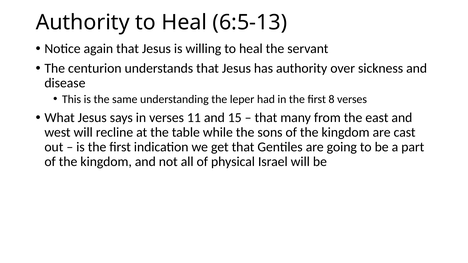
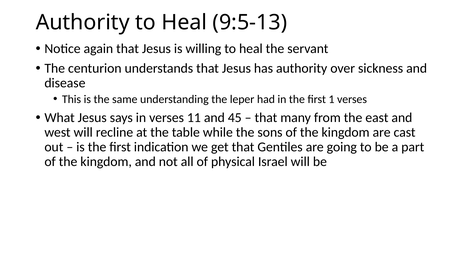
6:5-13: 6:5-13 -> 9:5-13
8: 8 -> 1
15: 15 -> 45
